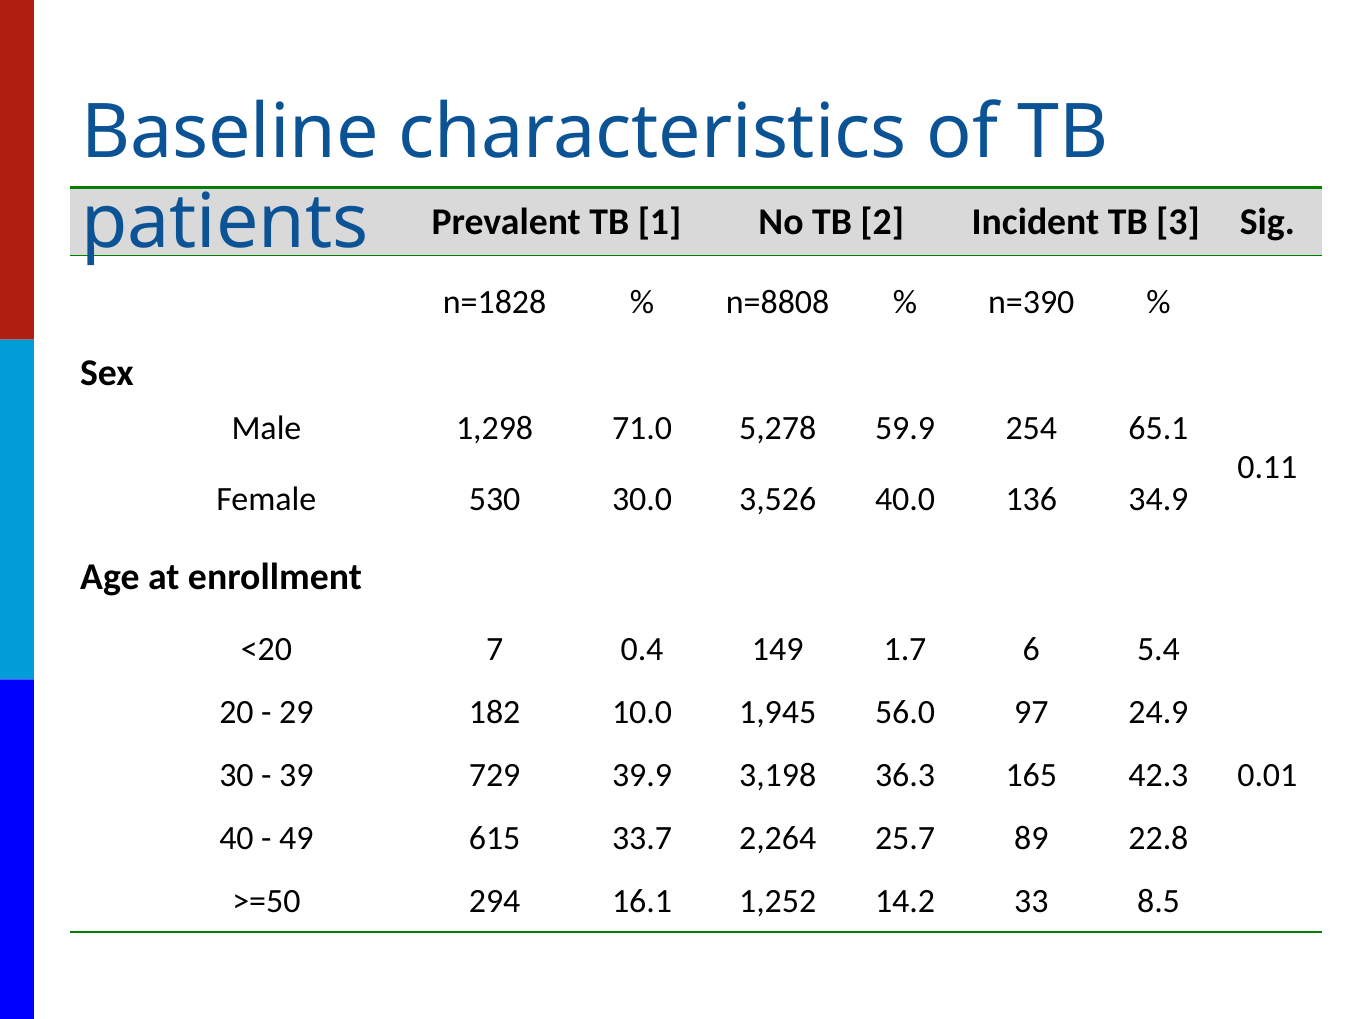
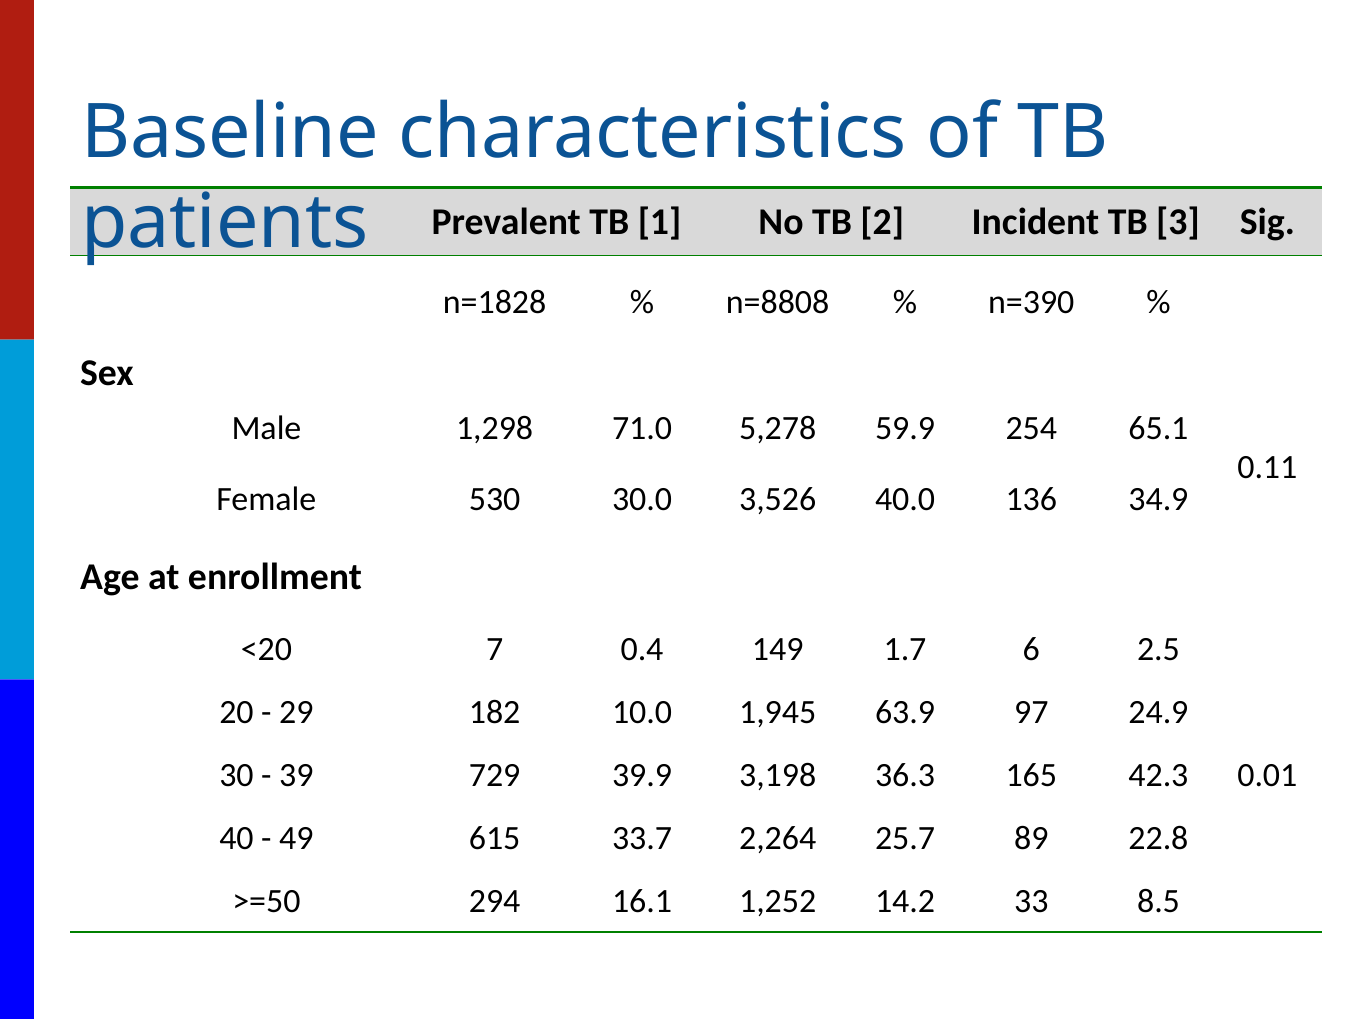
5.4: 5.4 -> 2.5
56.0: 56.0 -> 63.9
